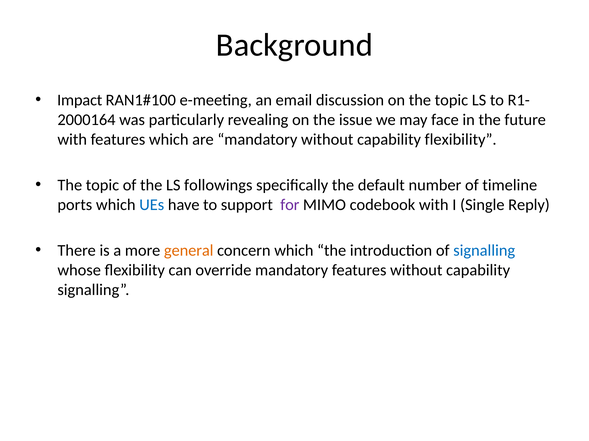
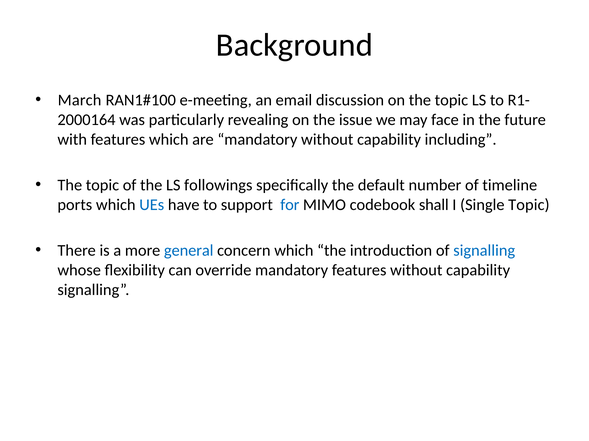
Impact: Impact -> March
capability flexibility: flexibility -> including
for colour: purple -> blue
codebook with: with -> shall
Single Reply: Reply -> Topic
general colour: orange -> blue
